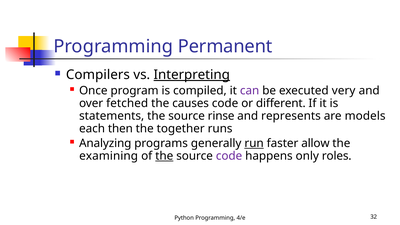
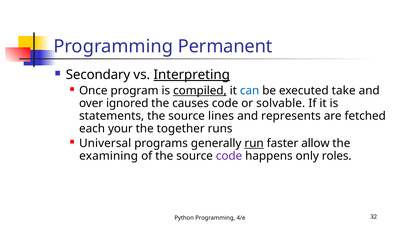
Compilers: Compilers -> Secondary
compiled underline: none -> present
can colour: purple -> blue
very: very -> take
fetched: fetched -> ignored
different: different -> solvable
rinse: rinse -> lines
models: models -> fetched
then: then -> your
Analyzing: Analyzing -> Universal
the at (164, 156) underline: present -> none
